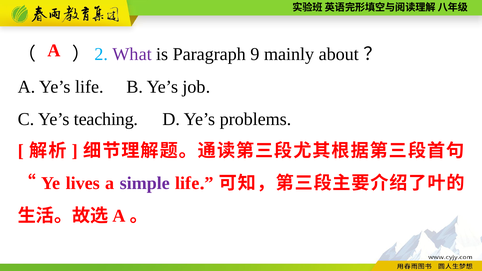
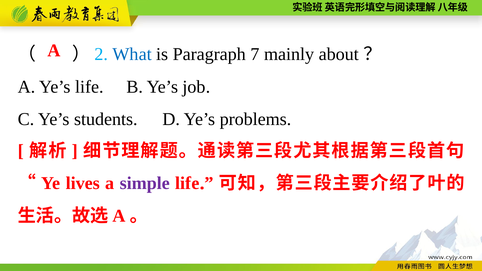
What colour: purple -> blue
9: 9 -> 7
teaching: teaching -> students
